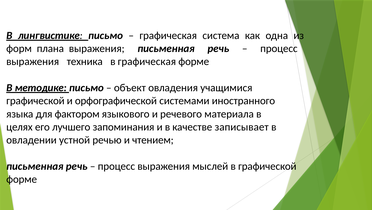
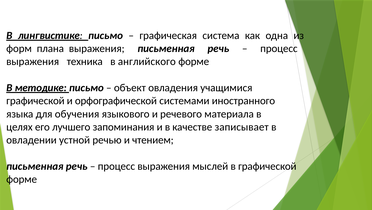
в графическая: графическая -> английского
фактором: фактором -> обучения
